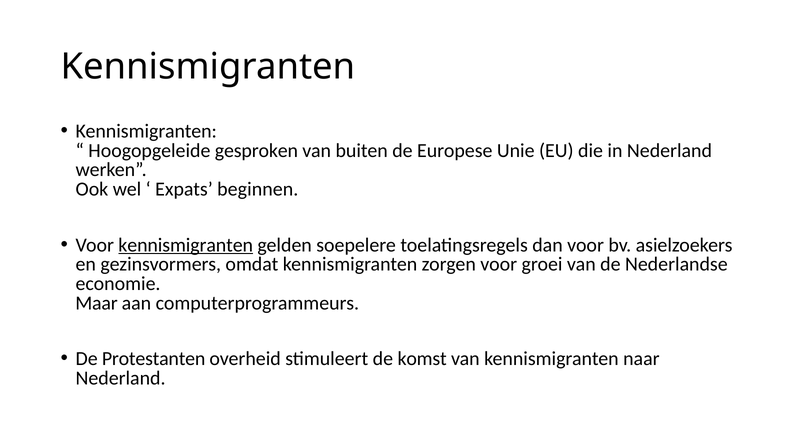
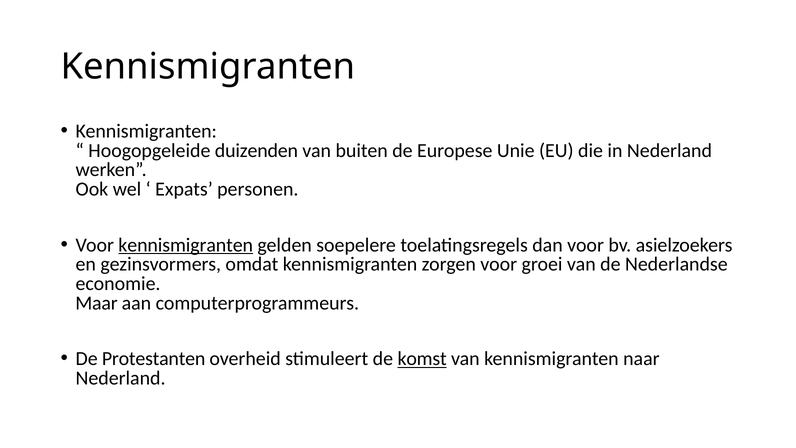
gesproken: gesproken -> duizenden
beginnen: beginnen -> personen
komst underline: none -> present
